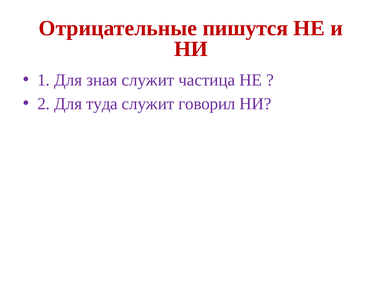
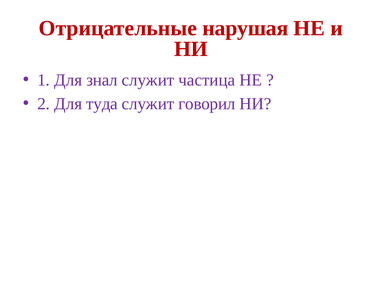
пишутся: пишутся -> нарушая
зная: зная -> знал
